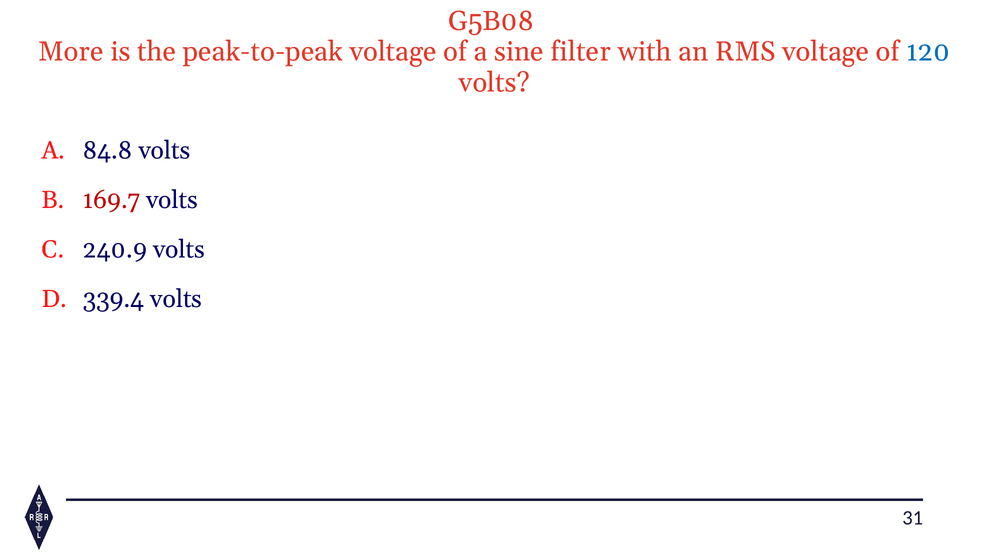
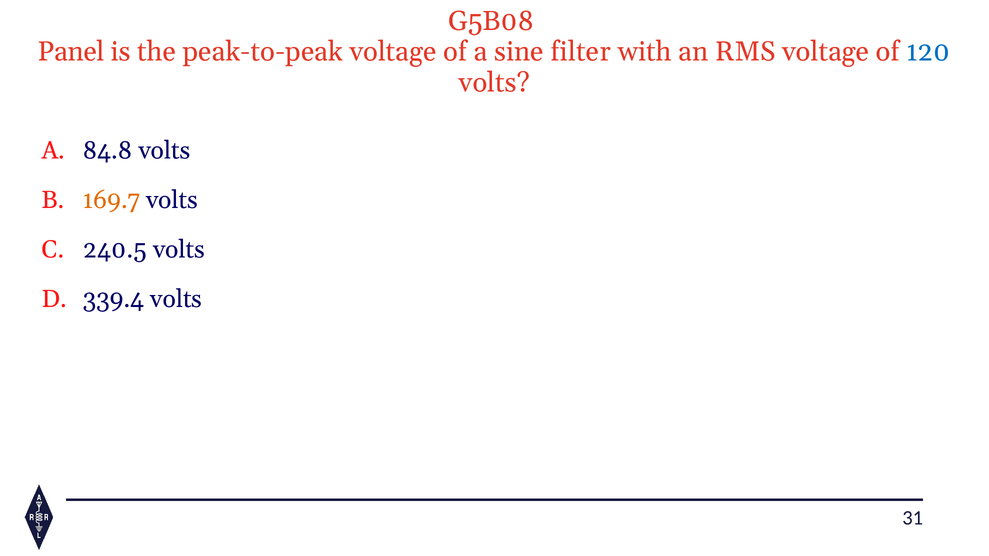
More: More -> Panel
169.7 colour: red -> orange
240.9: 240.9 -> 240.5
